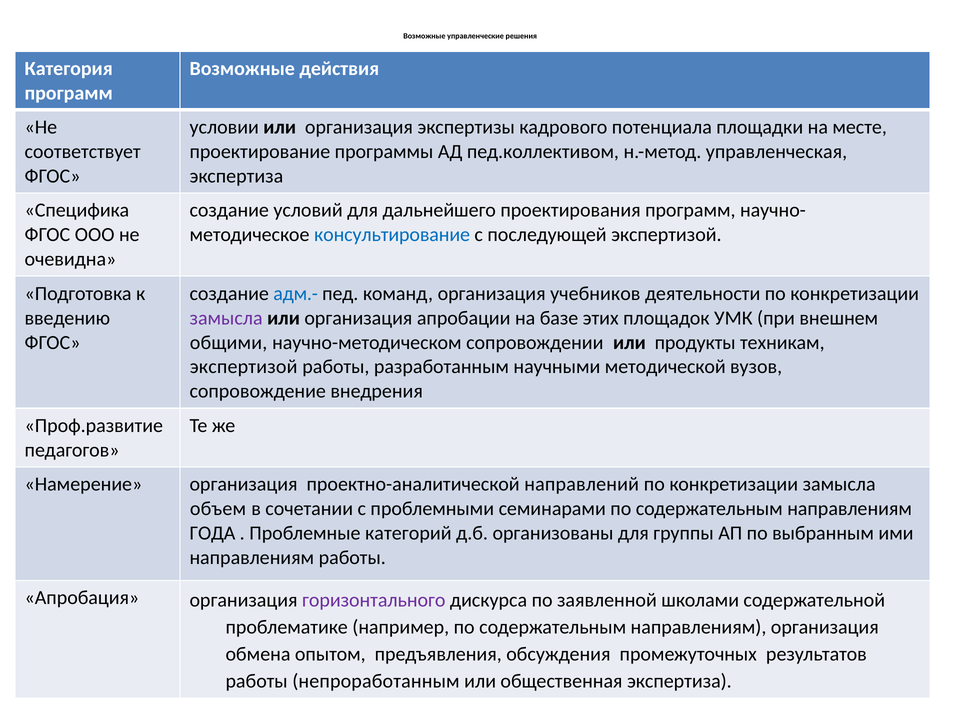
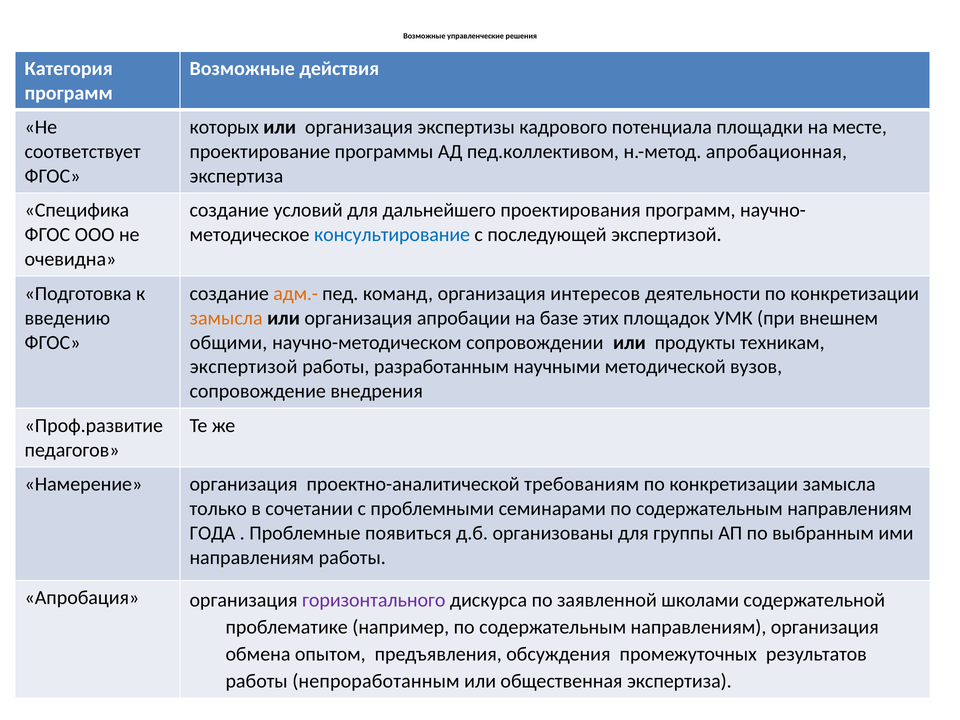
условии: условии -> которых
управленческая: управленческая -> апробационная
адм.- colour: blue -> orange
учебников: учебников -> интересов
замысла at (226, 318) colour: purple -> orange
направлений: направлений -> требованиям
объем: объем -> только
категорий: категорий -> появиться
